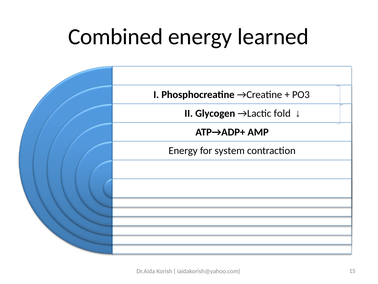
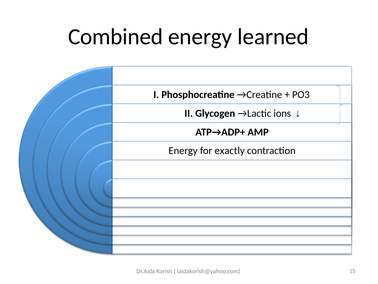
fold: fold -> ions
system: system -> exactly
